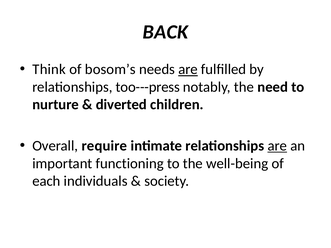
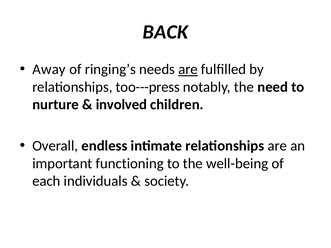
Think: Think -> Away
bosom’s: bosom’s -> ringing’s
diverted: diverted -> involved
require: require -> endless
are at (277, 146) underline: present -> none
